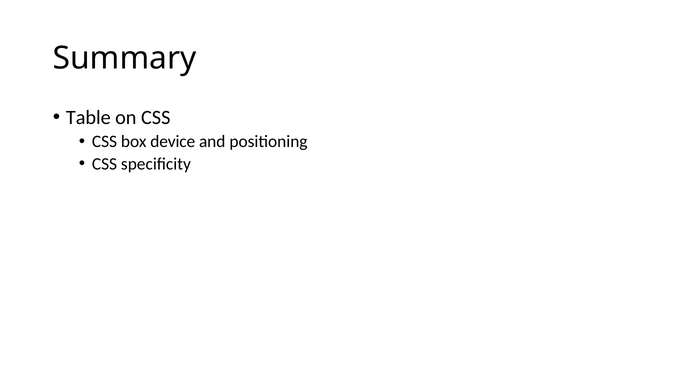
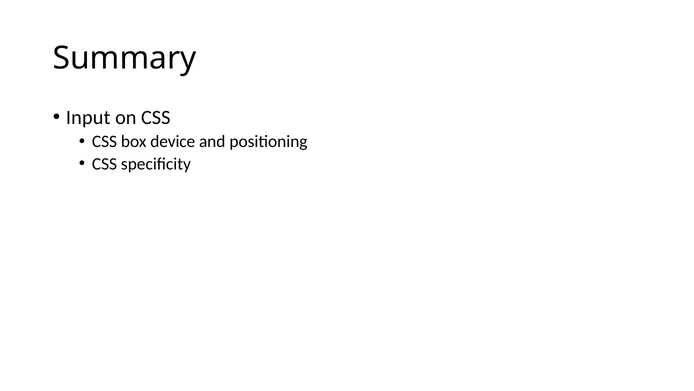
Table: Table -> Input
